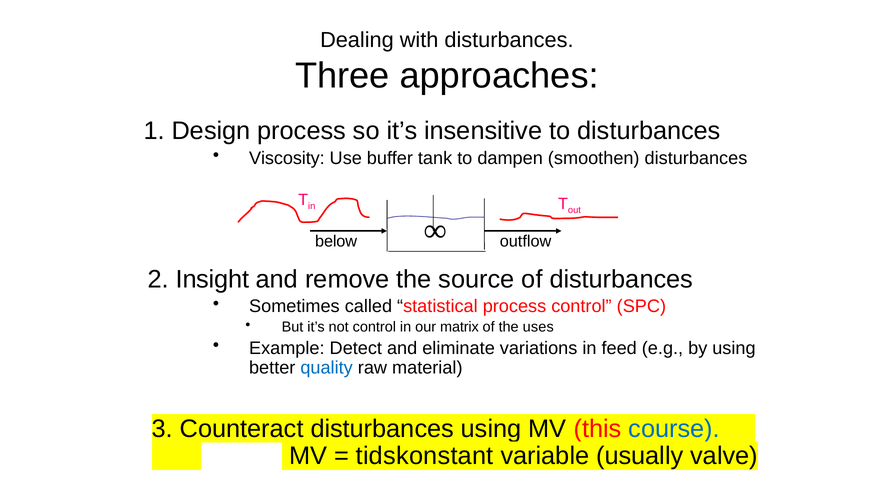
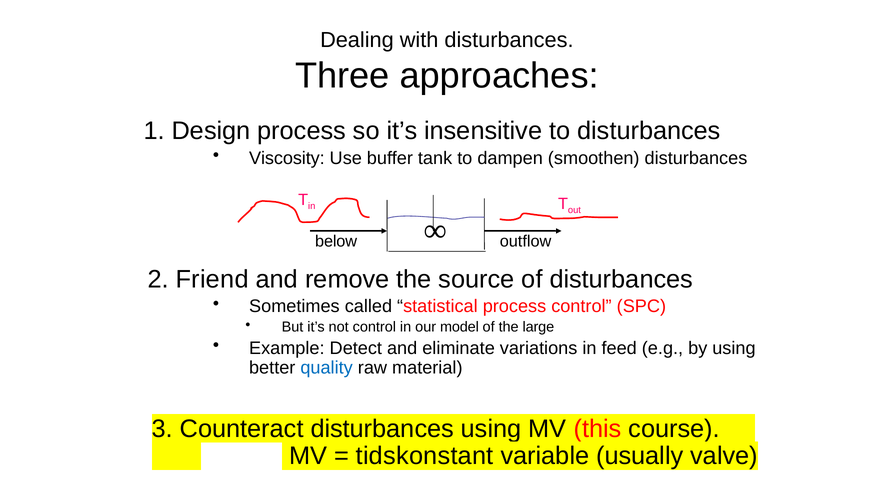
Insight: Insight -> Friend
matrix: matrix -> model
uses: uses -> large
course colour: blue -> black
